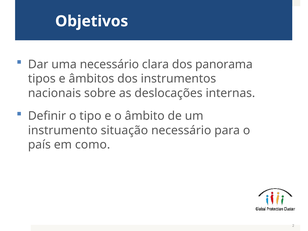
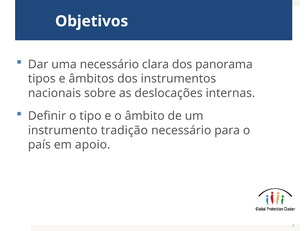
situação: situação -> tradição
como: como -> apoio
